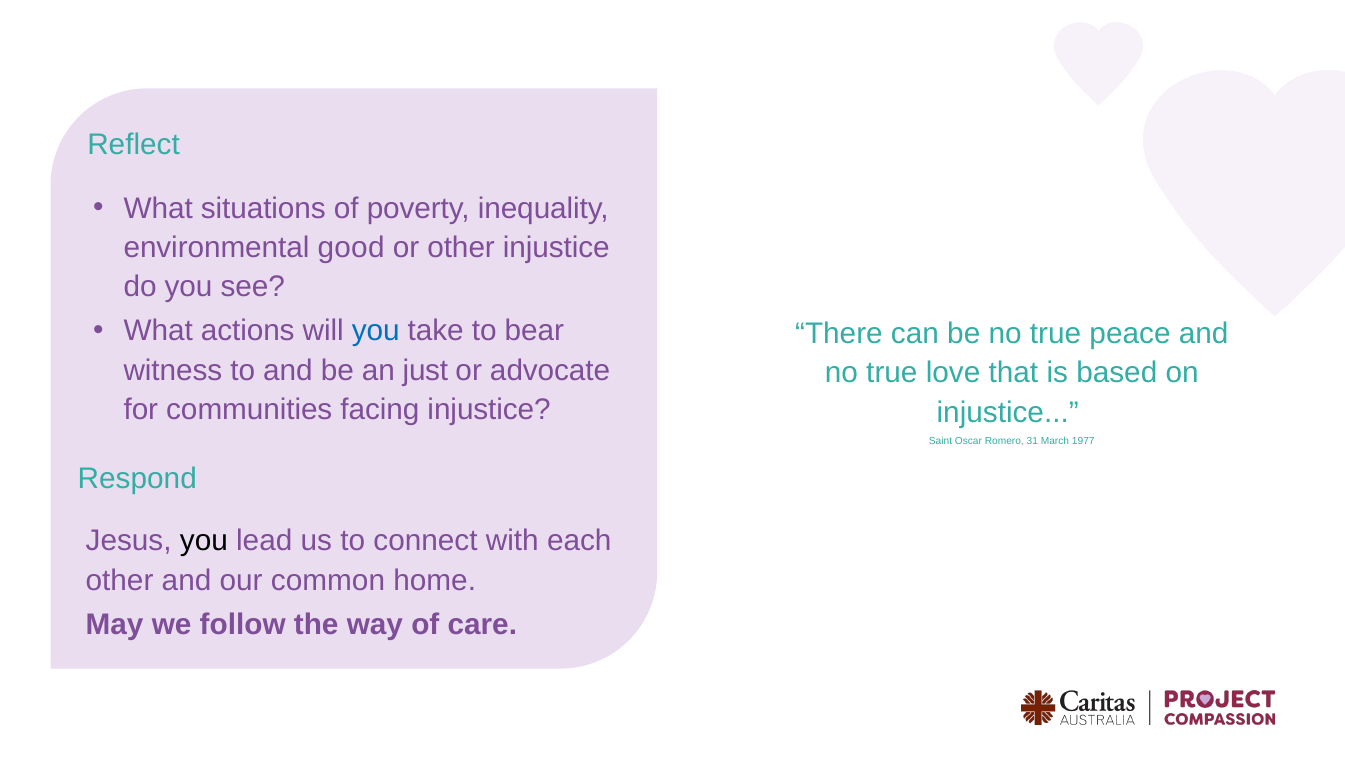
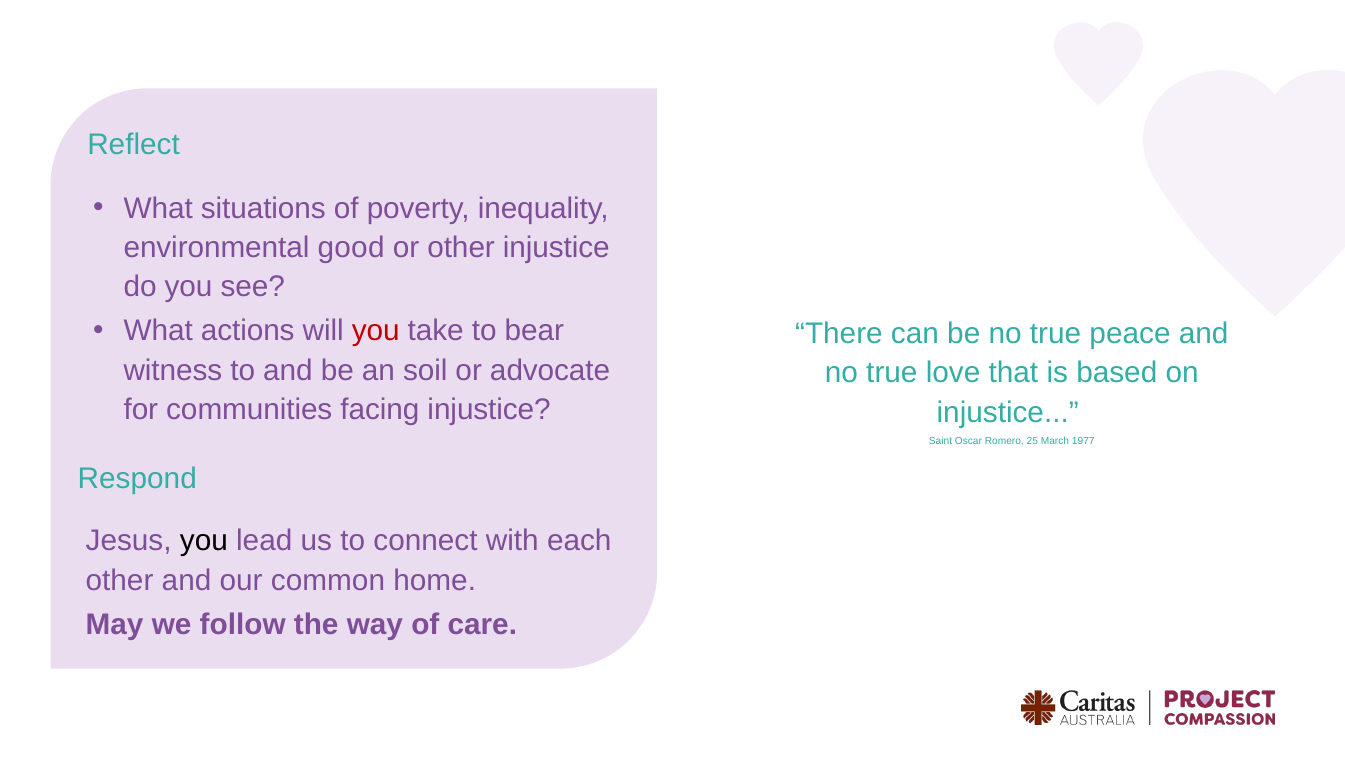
you at (376, 331) colour: blue -> red
just: just -> soil
31: 31 -> 25
